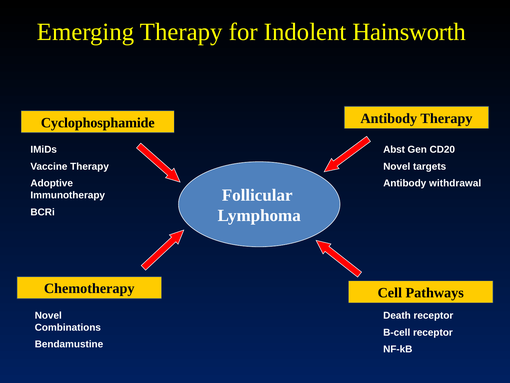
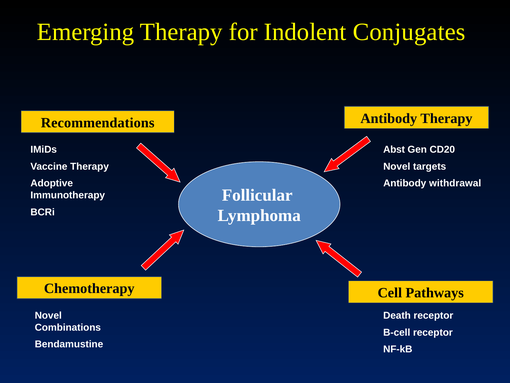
Hainsworth: Hainsworth -> Conjugates
Cyclophosphamide: Cyclophosphamide -> Recommendations
